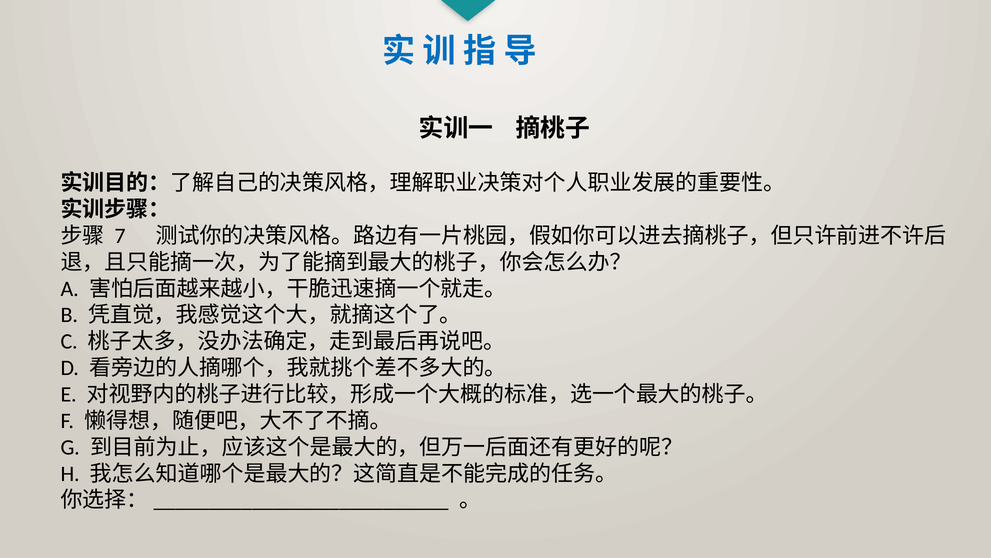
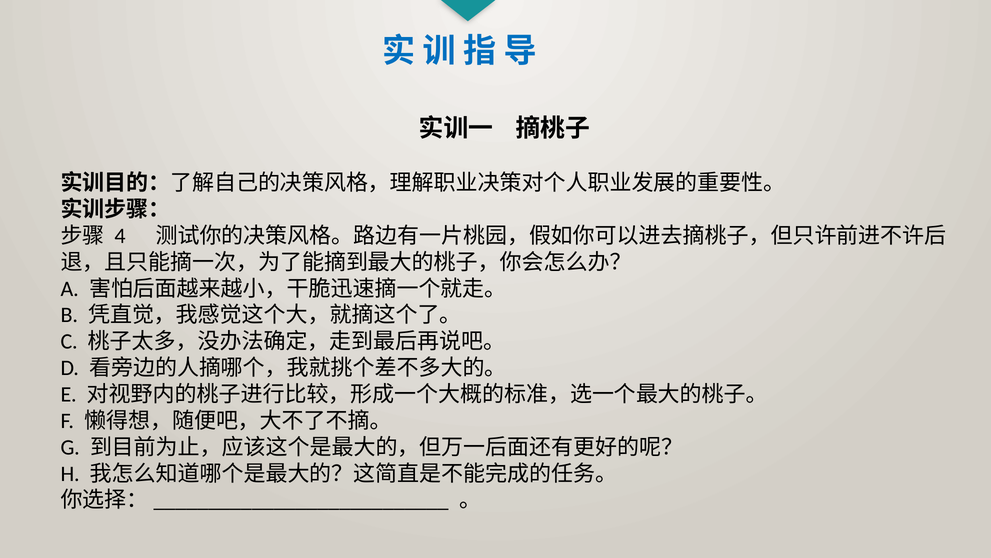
7: 7 -> 4
